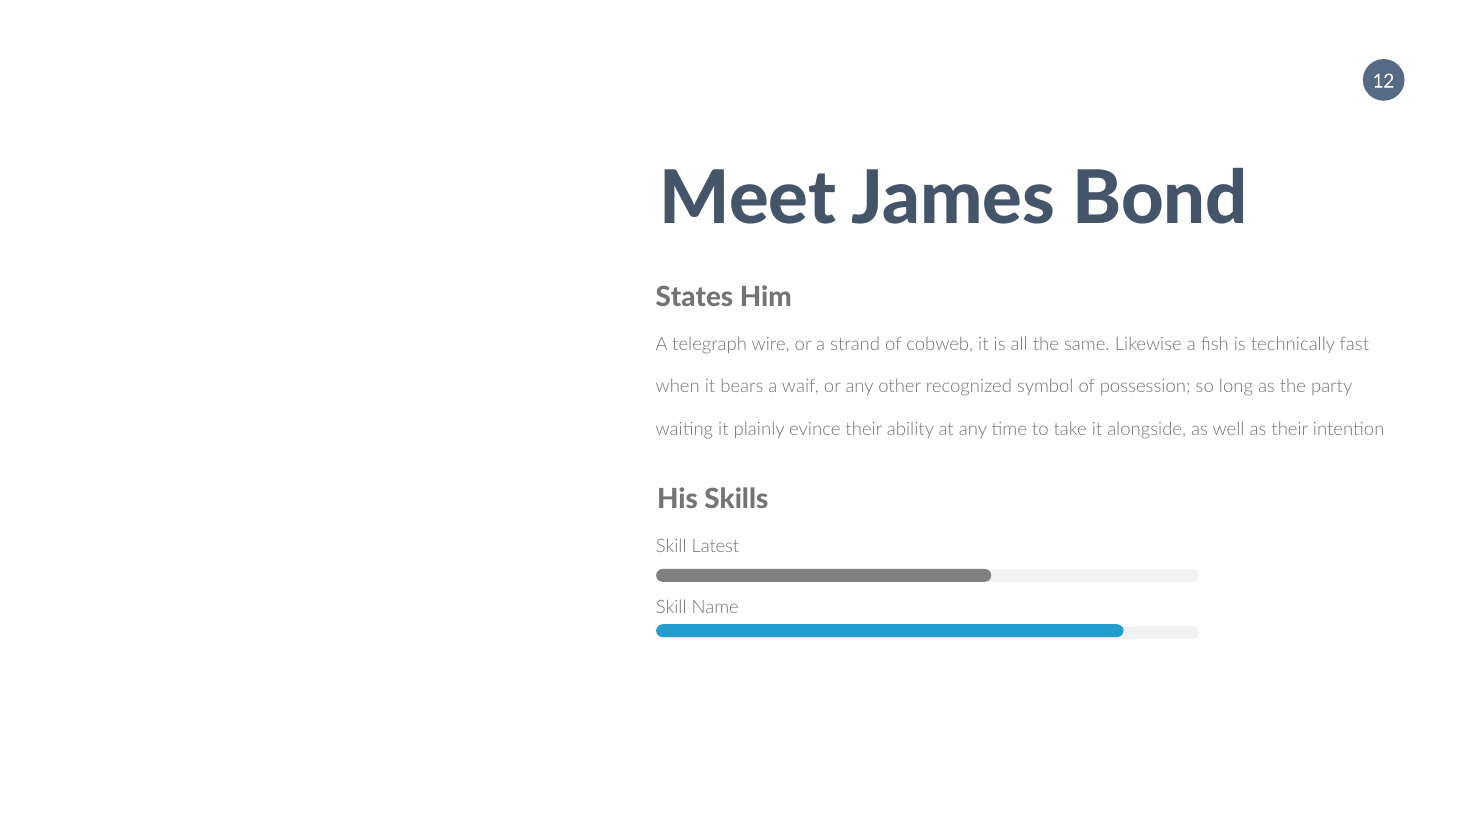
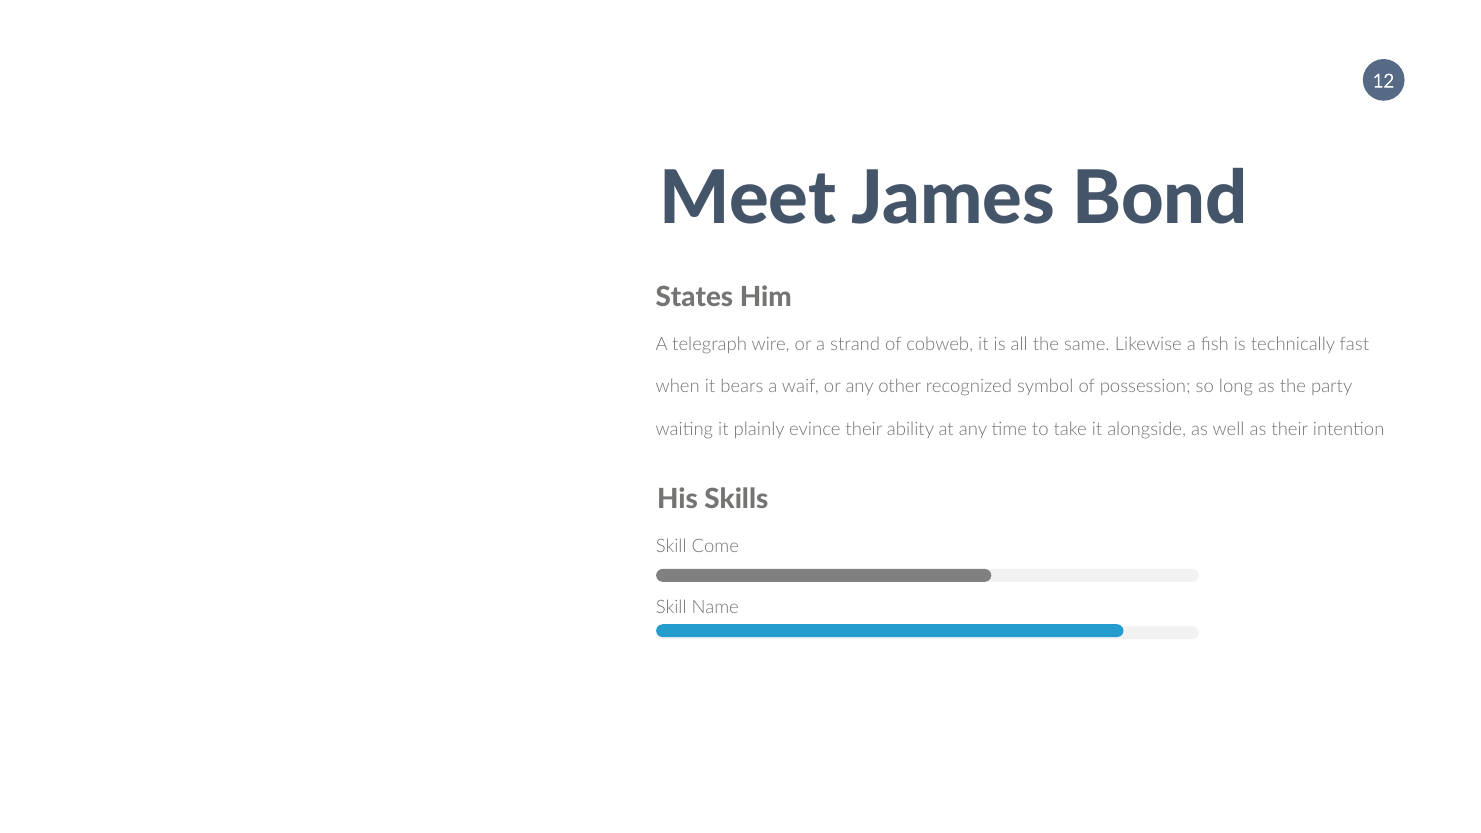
Latest: Latest -> Come
